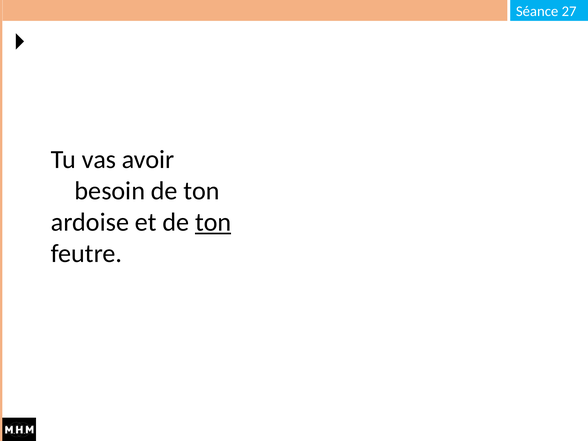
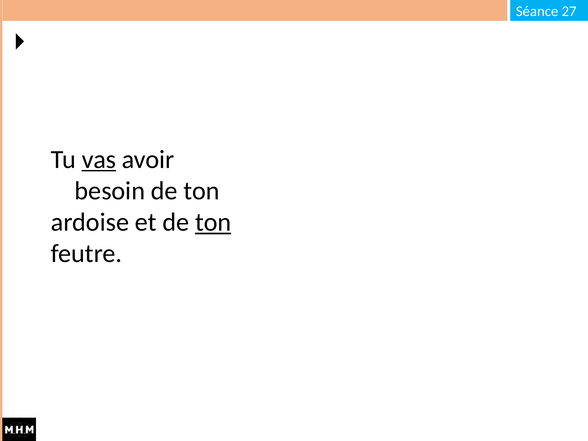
vas underline: none -> present
